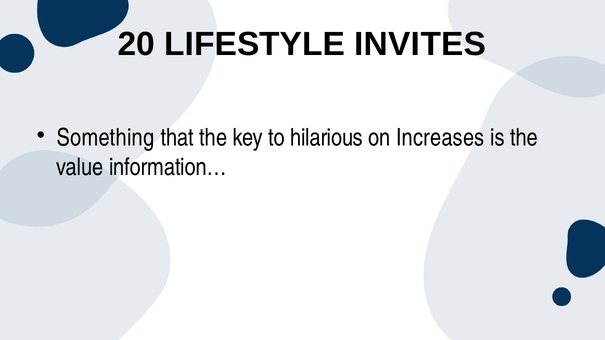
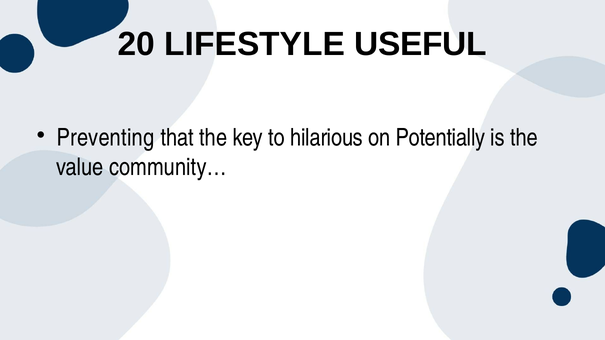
INVITES: INVITES -> USEFUL
Something: Something -> Preventing
Increases: Increases -> Potentially
information…: information… -> community…
